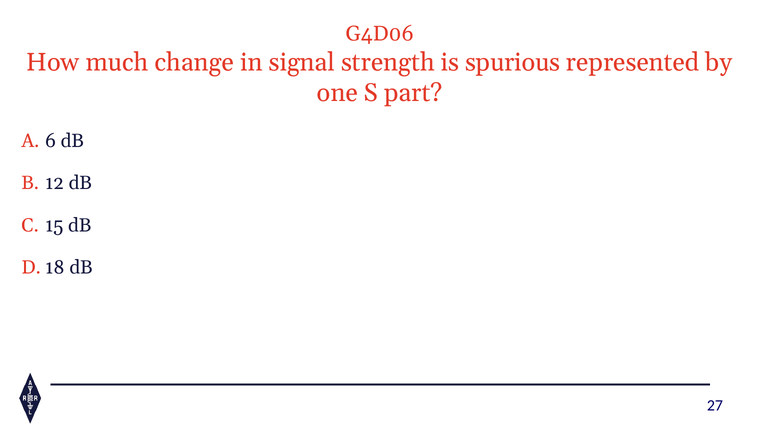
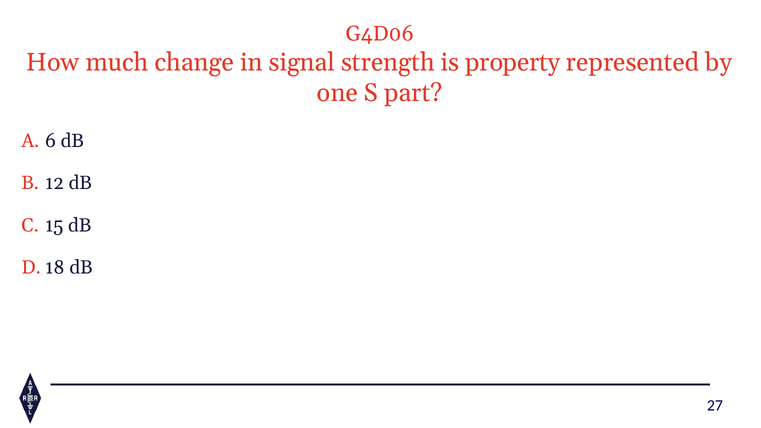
spurious: spurious -> property
